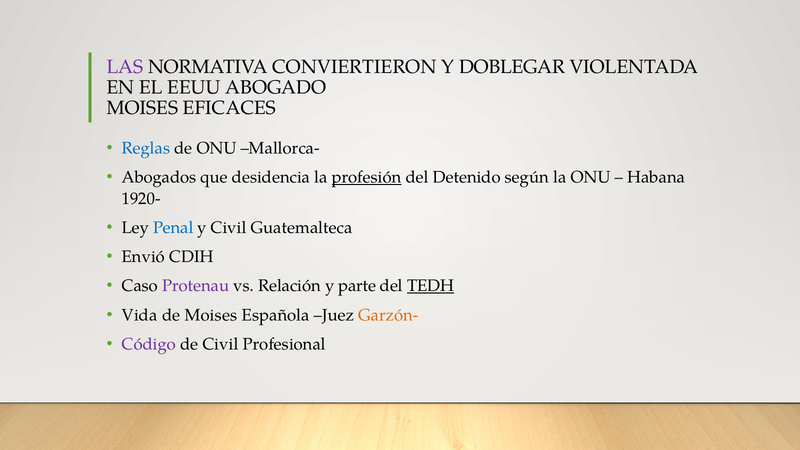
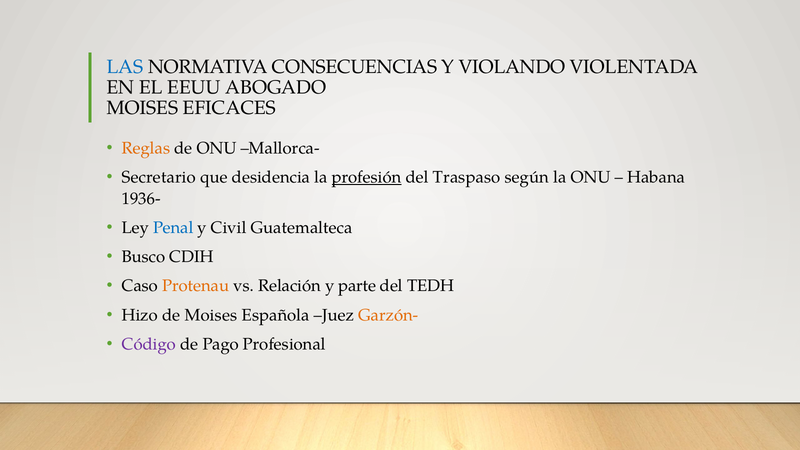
LAS colour: purple -> blue
CONVIERTIERON: CONVIERTIERON -> CONSECUENCIAS
DOBLEGAR: DOBLEGAR -> VIOLANDO
Reglas colour: blue -> orange
Abogados: Abogados -> Secretario
Detenido: Detenido -> Traspaso
1920-: 1920- -> 1936-
Envió: Envió -> Busco
Protenau colour: purple -> orange
TEDH underline: present -> none
Vida: Vida -> Hizo
de Civil: Civil -> Pago
